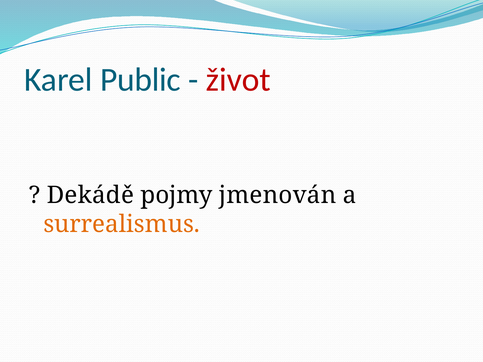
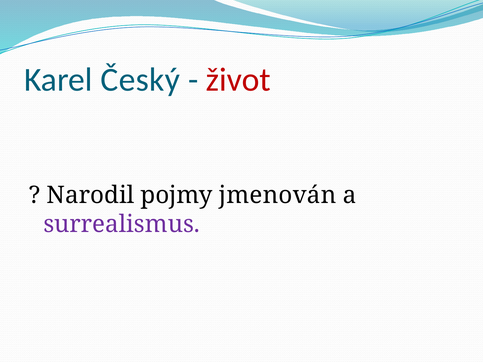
Public: Public -> Český
Dekádě: Dekádě -> Narodil
surrealismus colour: orange -> purple
